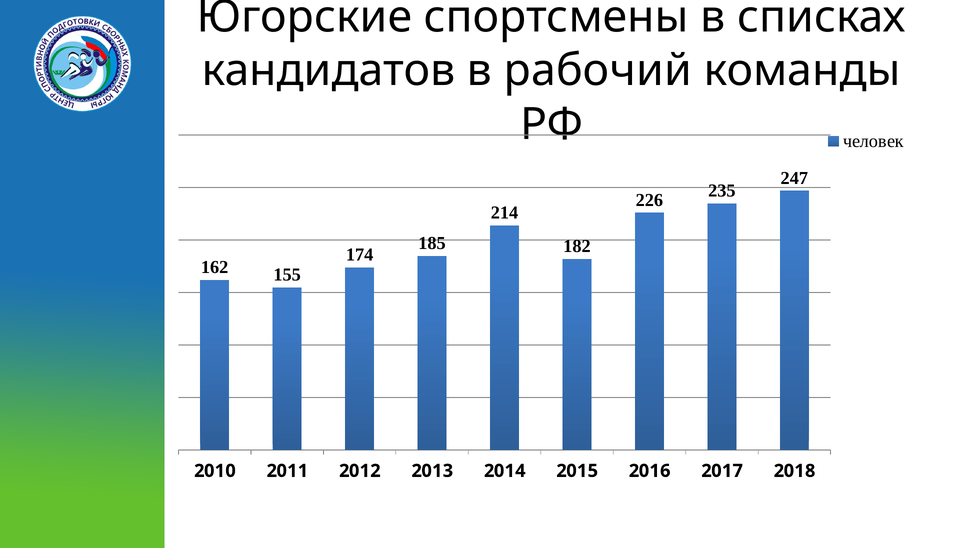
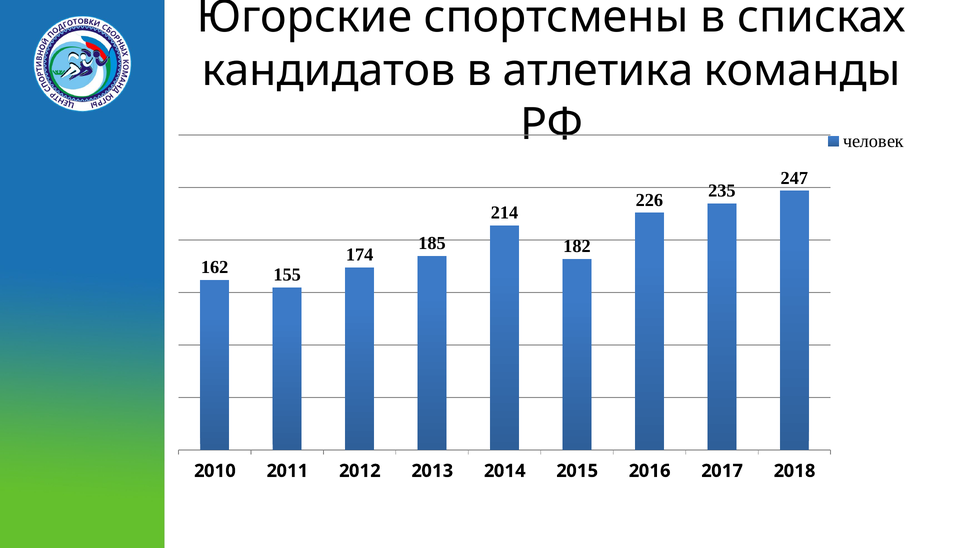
рабочий: рабочий -> атлетика
